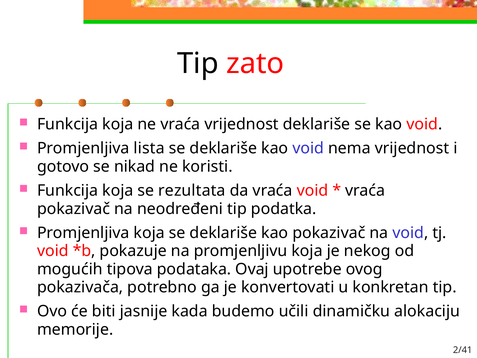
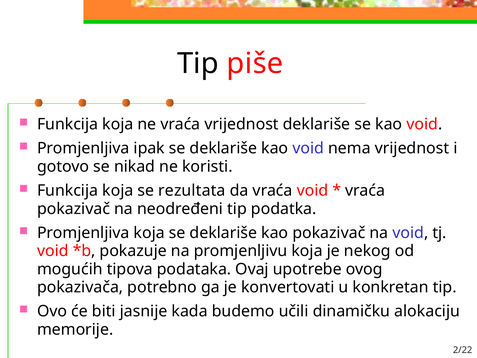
zato: zato -> piše
lista: lista -> ipak
2/41: 2/41 -> 2/22
